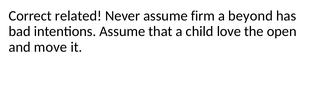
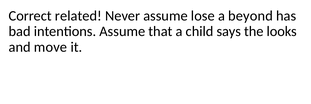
firm: firm -> lose
love: love -> says
open: open -> looks
